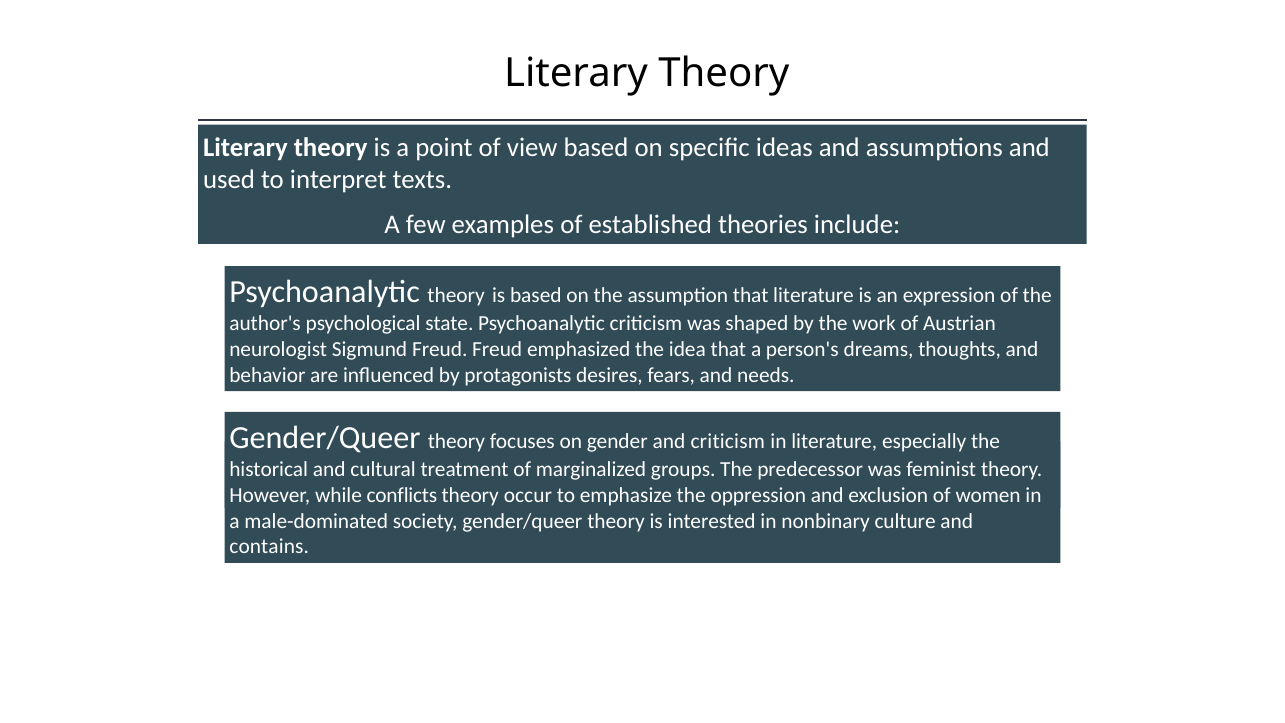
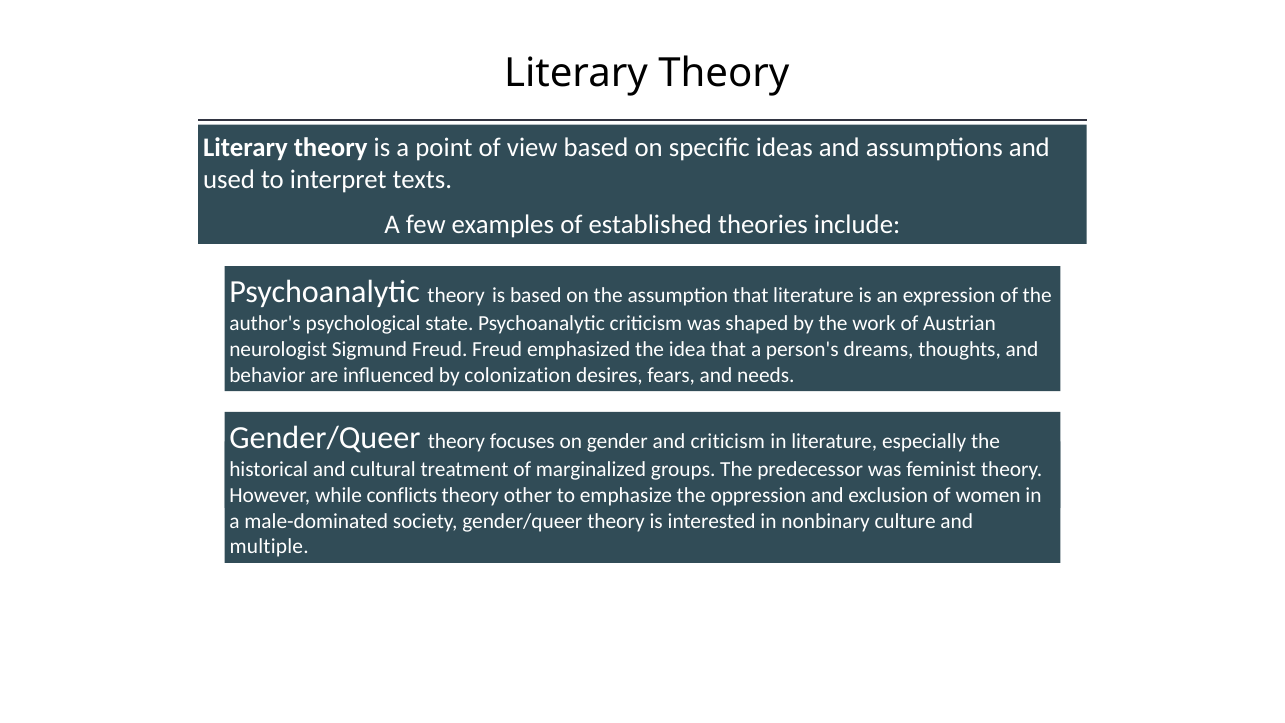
protagonists: protagonists -> colonization
occur: occur -> other
contains: contains -> multiple
